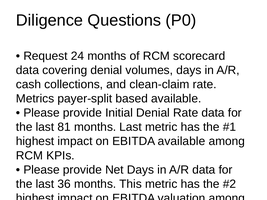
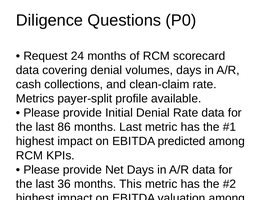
based: based -> profile
81: 81 -> 86
EBITDA available: available -> predicted
